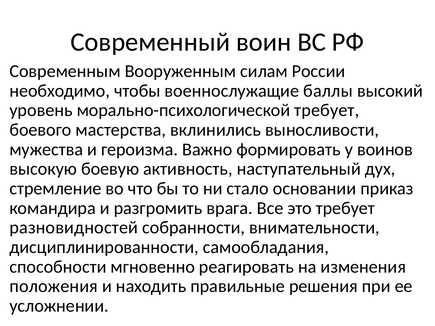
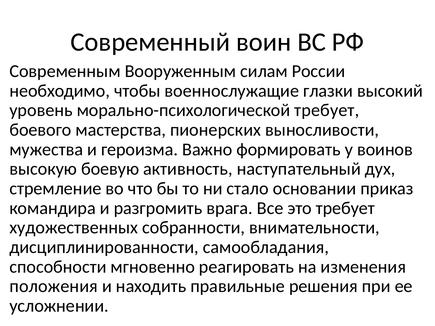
баллы: баллы -> глазки
вклинились: вклинились -> пионерских
разновидностей: разновидностей -> художественных
